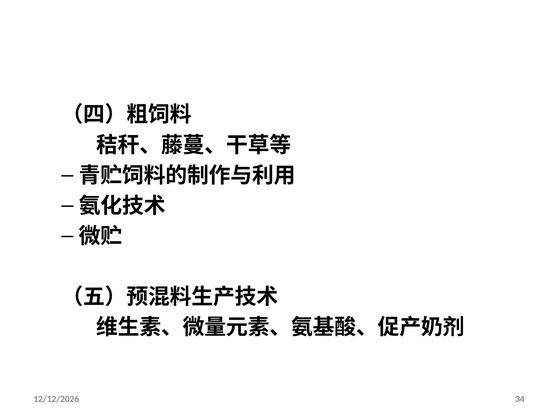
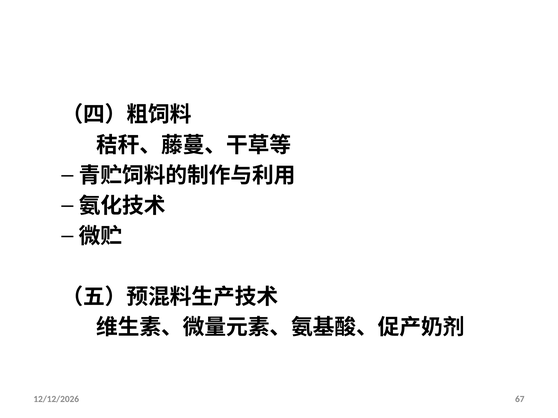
34: 34 -> 67
